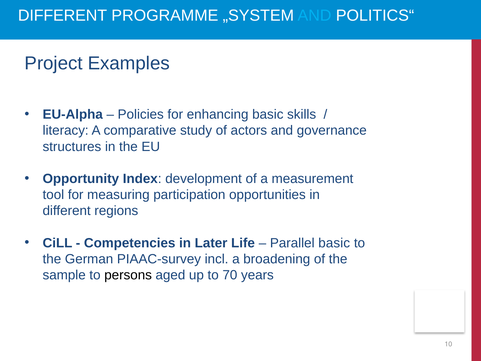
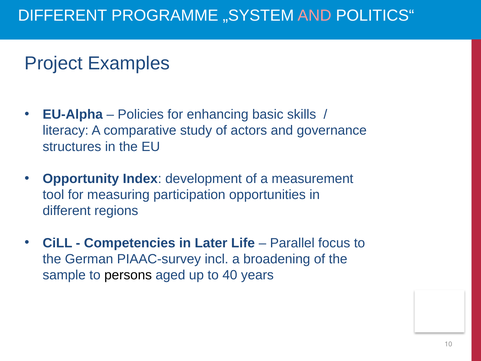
AND at (314, 15) colour: light blue -> pink
Parallel basic: basic -> focus
70: 70 -> 40
